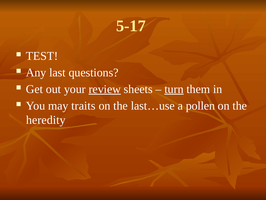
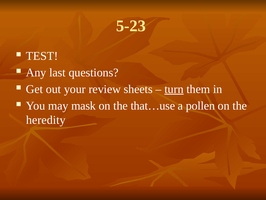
5-17: 5-17 -> 5-23
review underline: present -> none
traits: traits -> mask
last…use: last…use -> that…use
